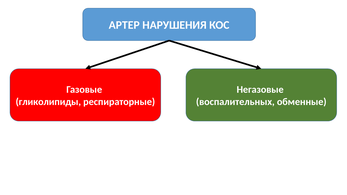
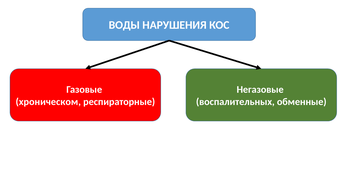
АРТЕР: АРТЕР -> ВОДЫ
гликолипиды: гликолипиды -> хроническом
